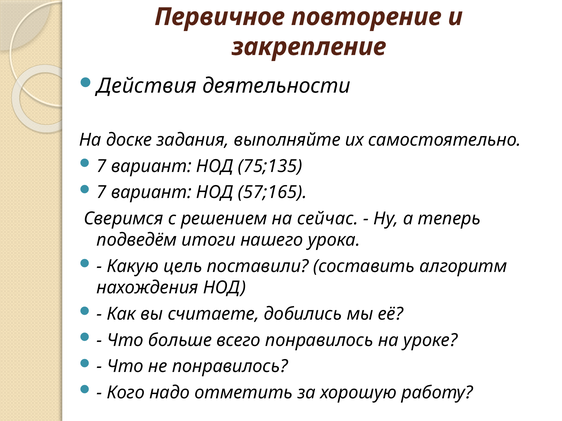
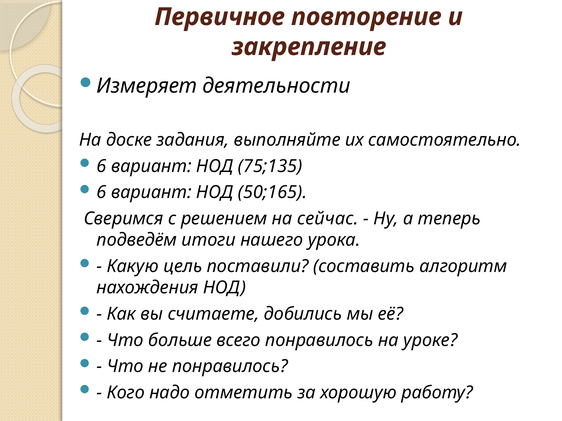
Действия: Действия -> Измеряет
7 at (102, 166): 7 -> 6
7 at (102, 193): 7 -> 6
57;165: 57;165 -> 50;165
